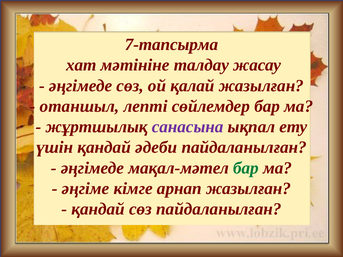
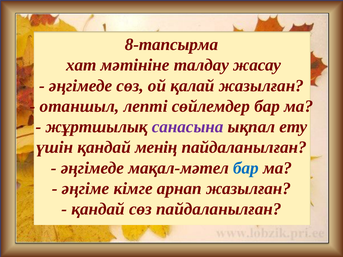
7-тапсырма: 7-тапсырма -> 8-тапсырма
әдеби: әдеби -> менің
бар at (246, 168) colour: green -> blue
